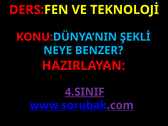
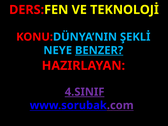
BENZER underline: none -> present
